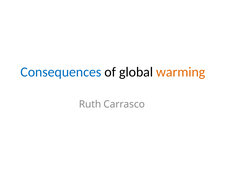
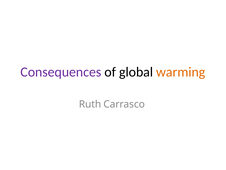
Consequences colour: blue -> purple
